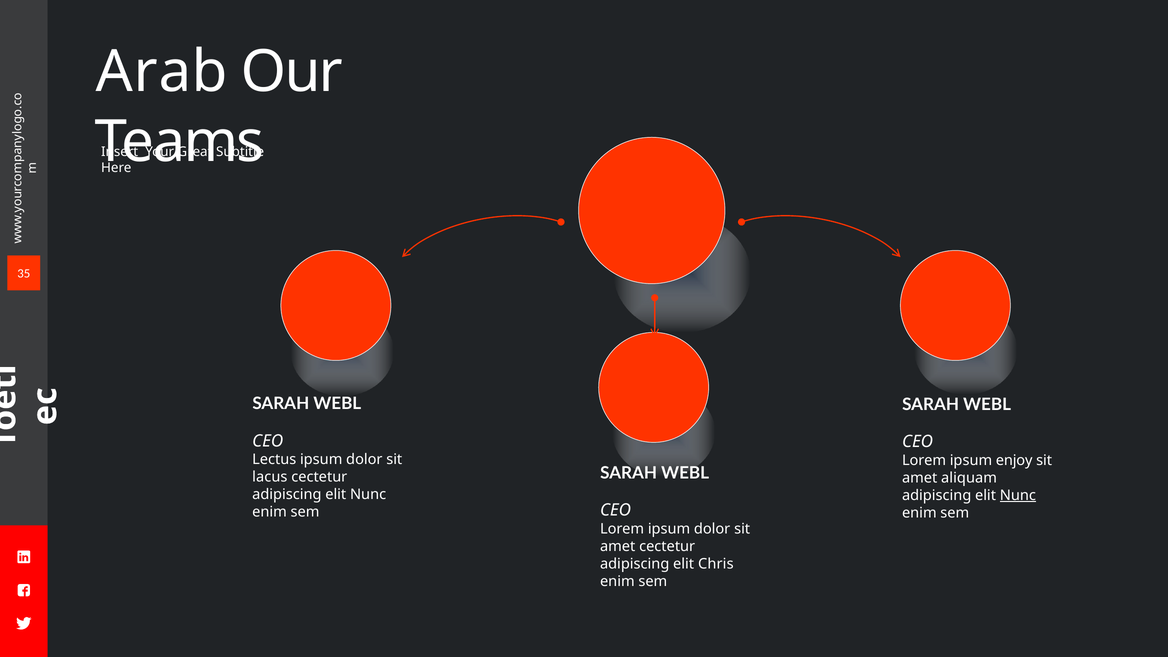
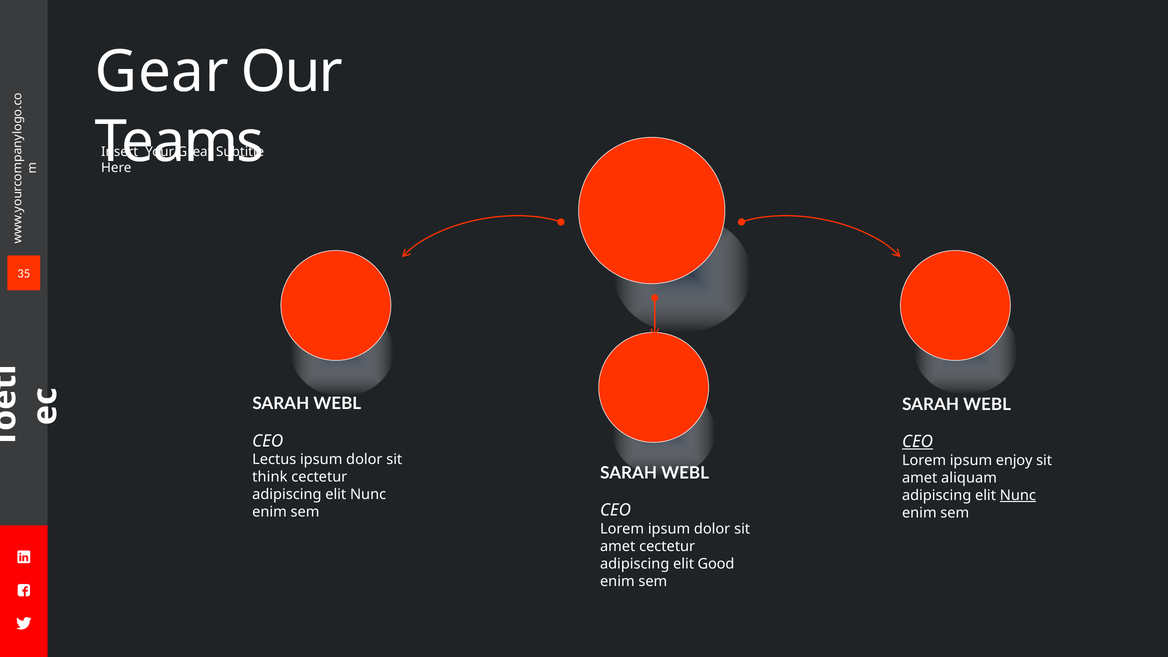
Arab: Arab -> Gear
CEO at (918, 442) underline: none -> present
lacus: lacus -> think
Chris: Chris -> Good
